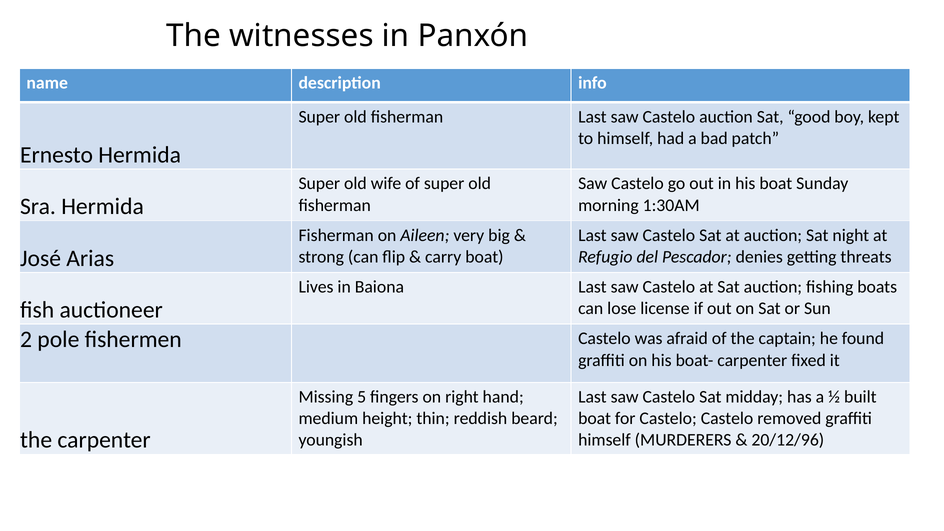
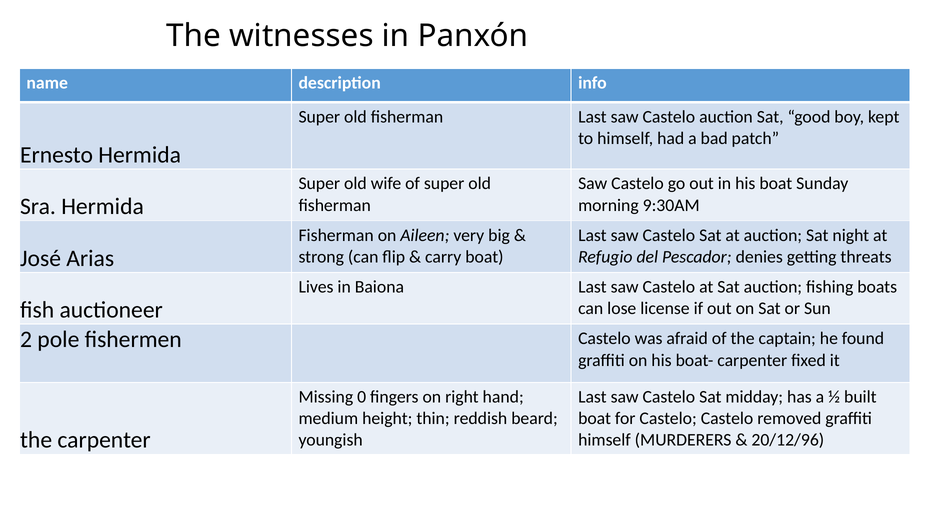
1:30AM: 1:30AM -> 9:30AM
5: 5 -> 0
